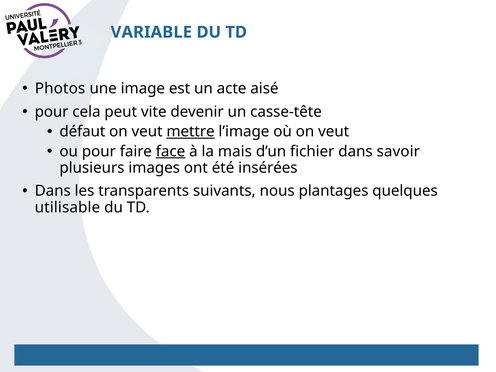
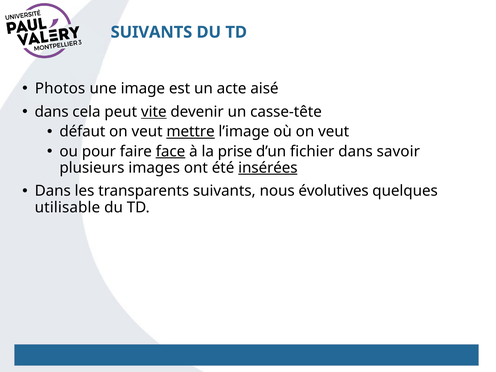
VARIABLE at (151, 32): VARIABLE -> SUIVANTS
pour at (52, 112): pour -> dans
vite underline: none -> present
mais: mais -> prise
insérées underline: none -> present
plantages: plantages -> évolutives
